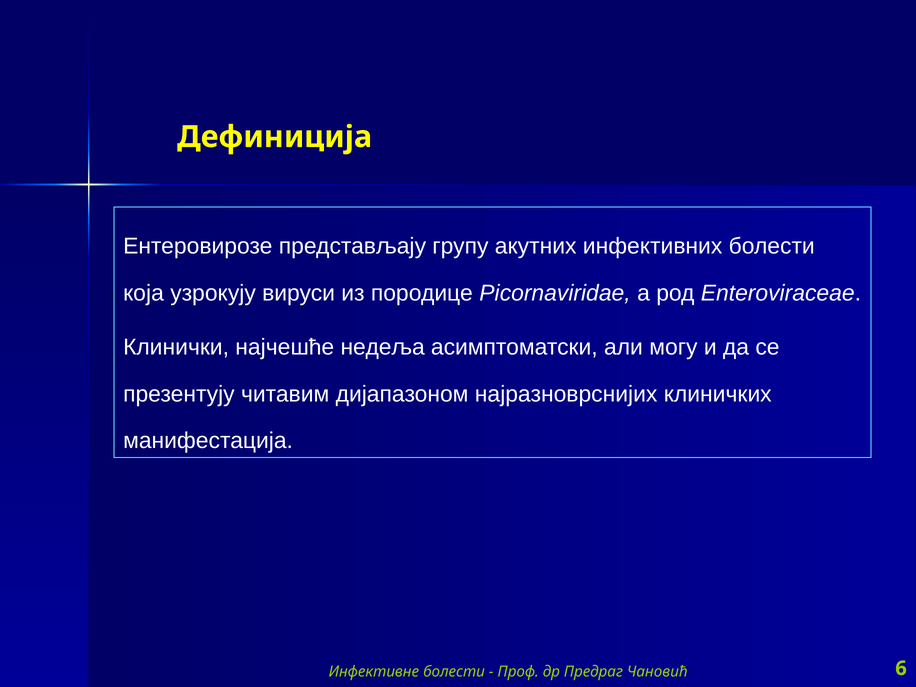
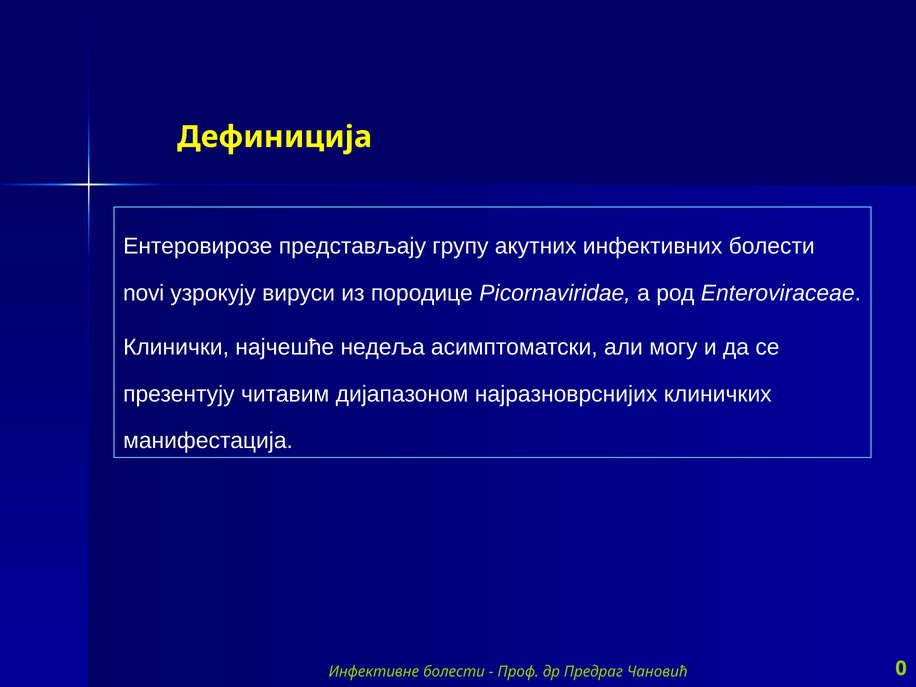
која: која -> novi
6: 6 -> 0
